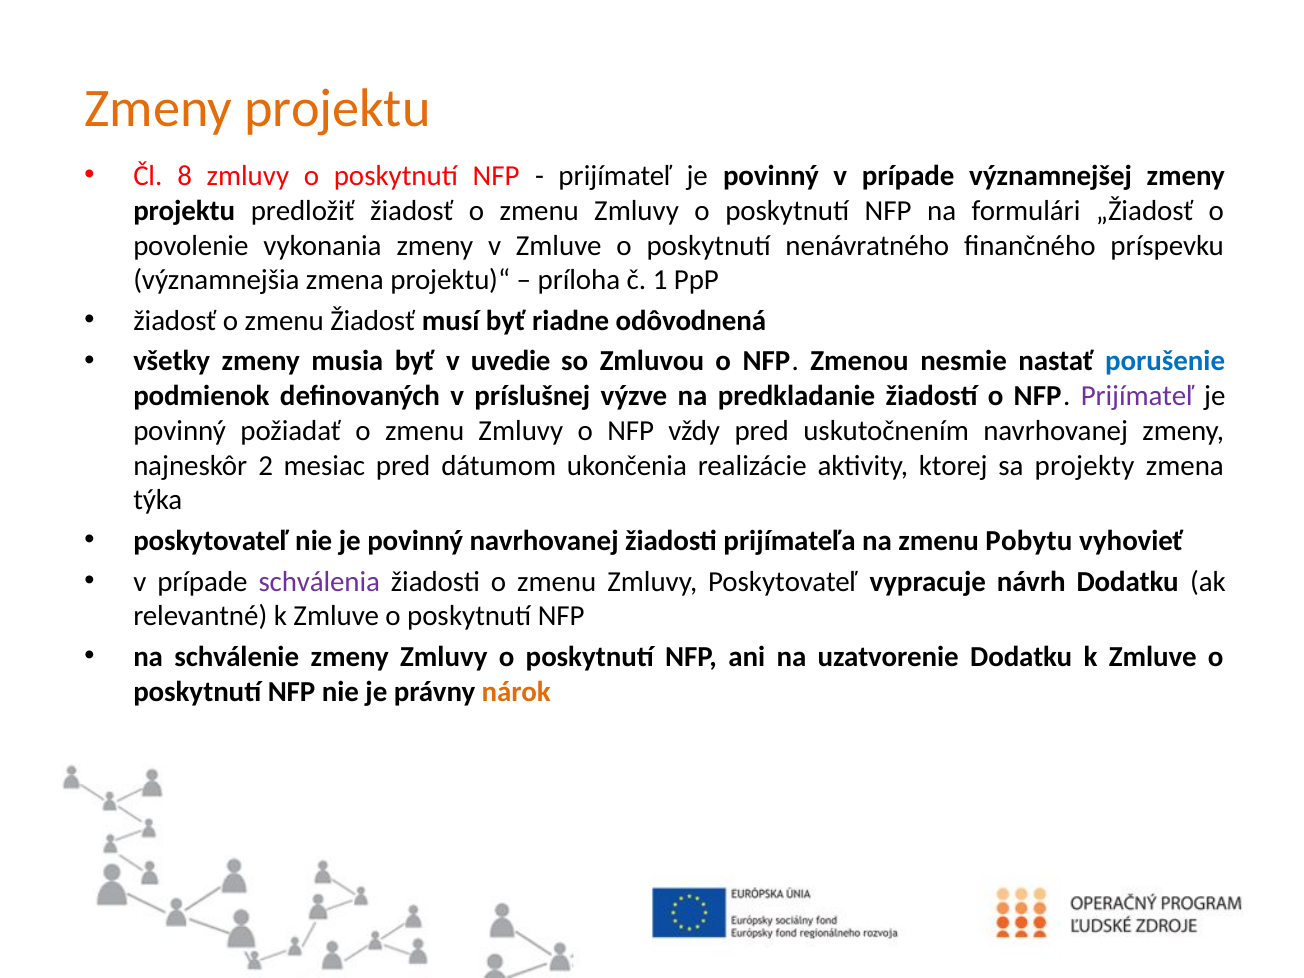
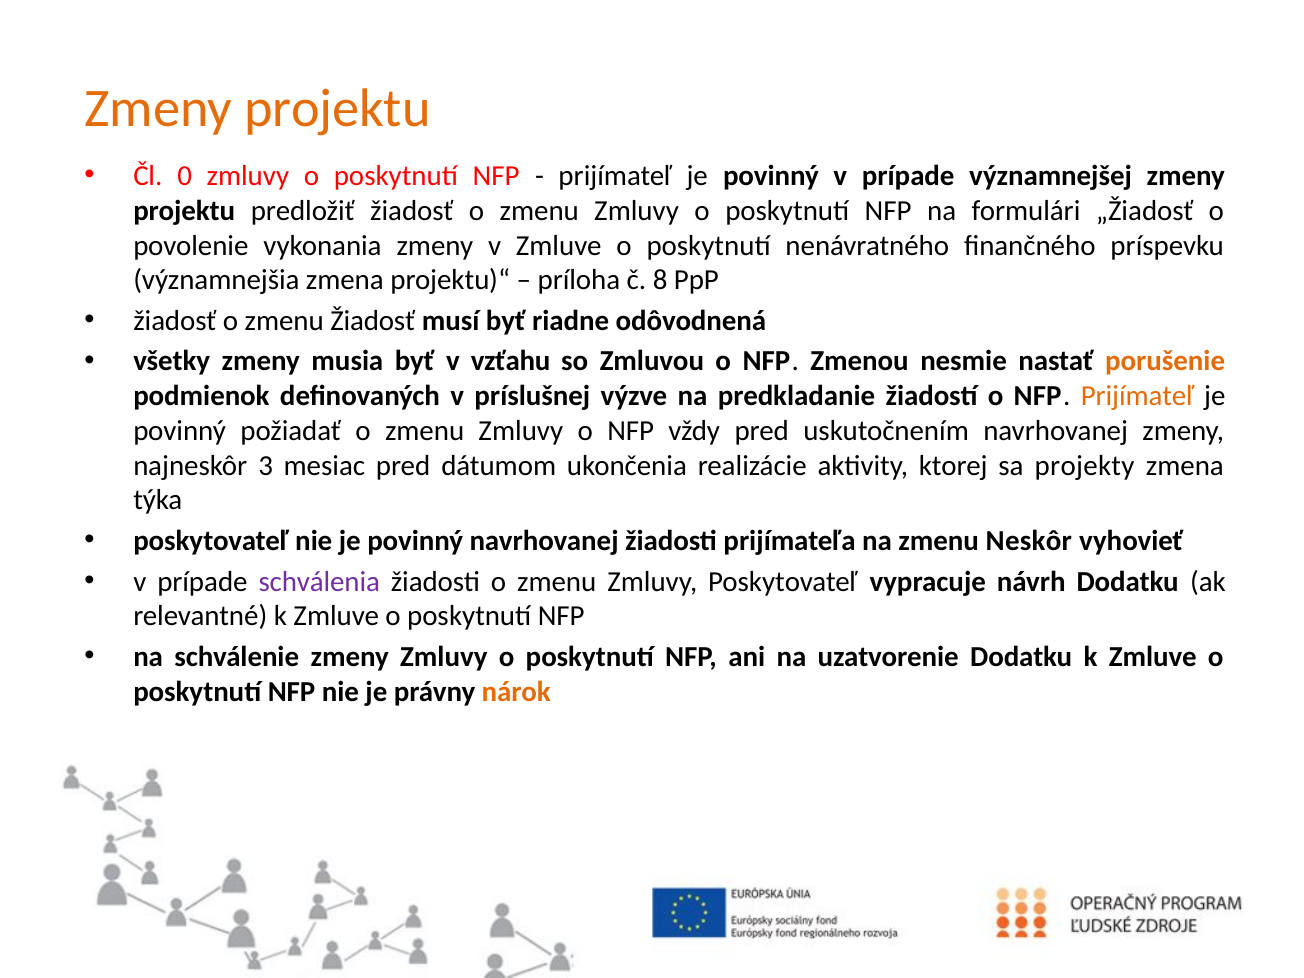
8: 8 -> 0
1: 1 -> 8
uvedie: uvedie -> vzťahu
porušenie colour: blue -> orange
Prijímateľ at (1137, 396) colour: purple -> orange
2: 2 -> 3
Pobytu: Pobytu -> Neskôr
